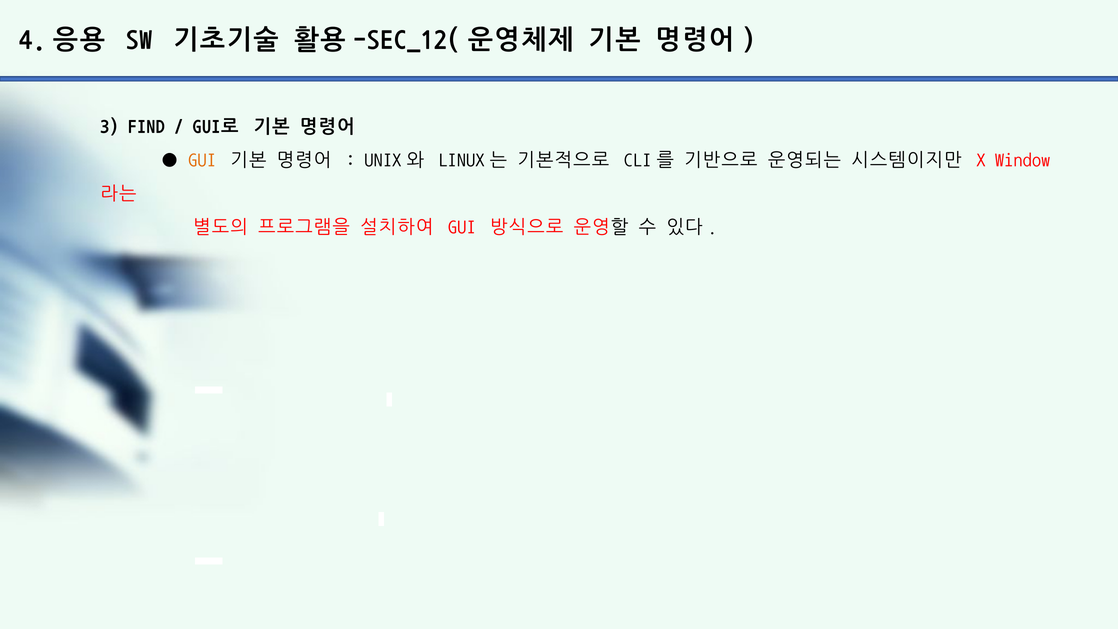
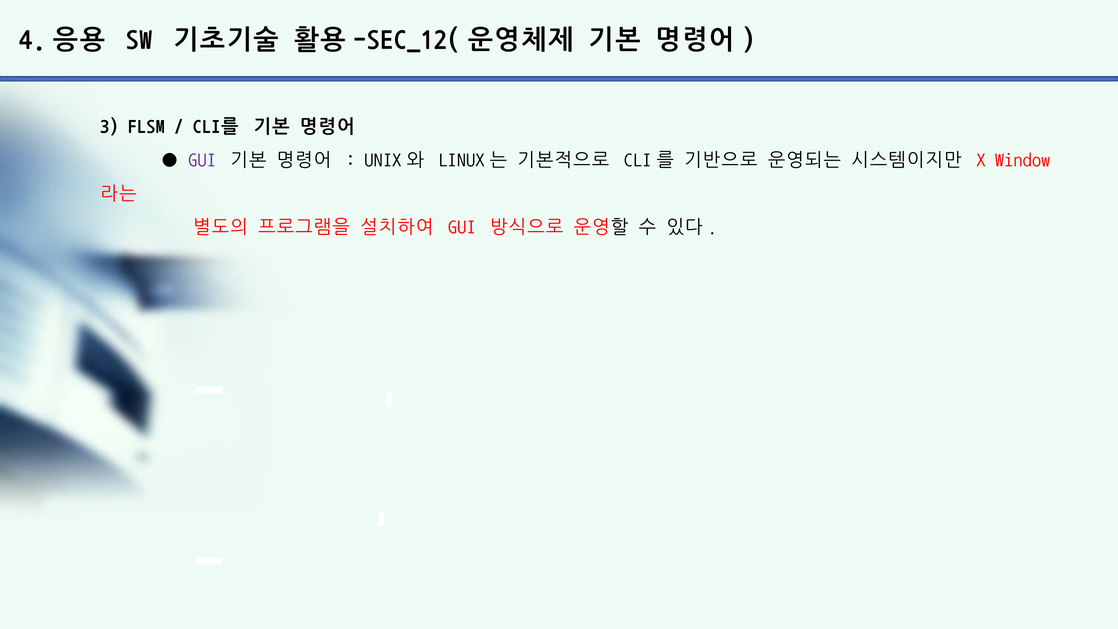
FIND: FIND -> FLSM
GUI로 at (216, 126): GUI로 -> CLI를
GUI at (202, 159) colour: orange -> purple
